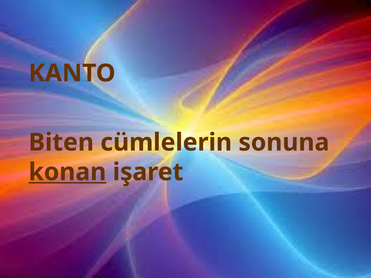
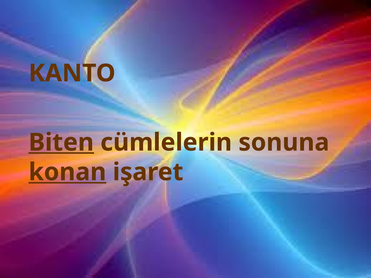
Biten underline: none -> present
